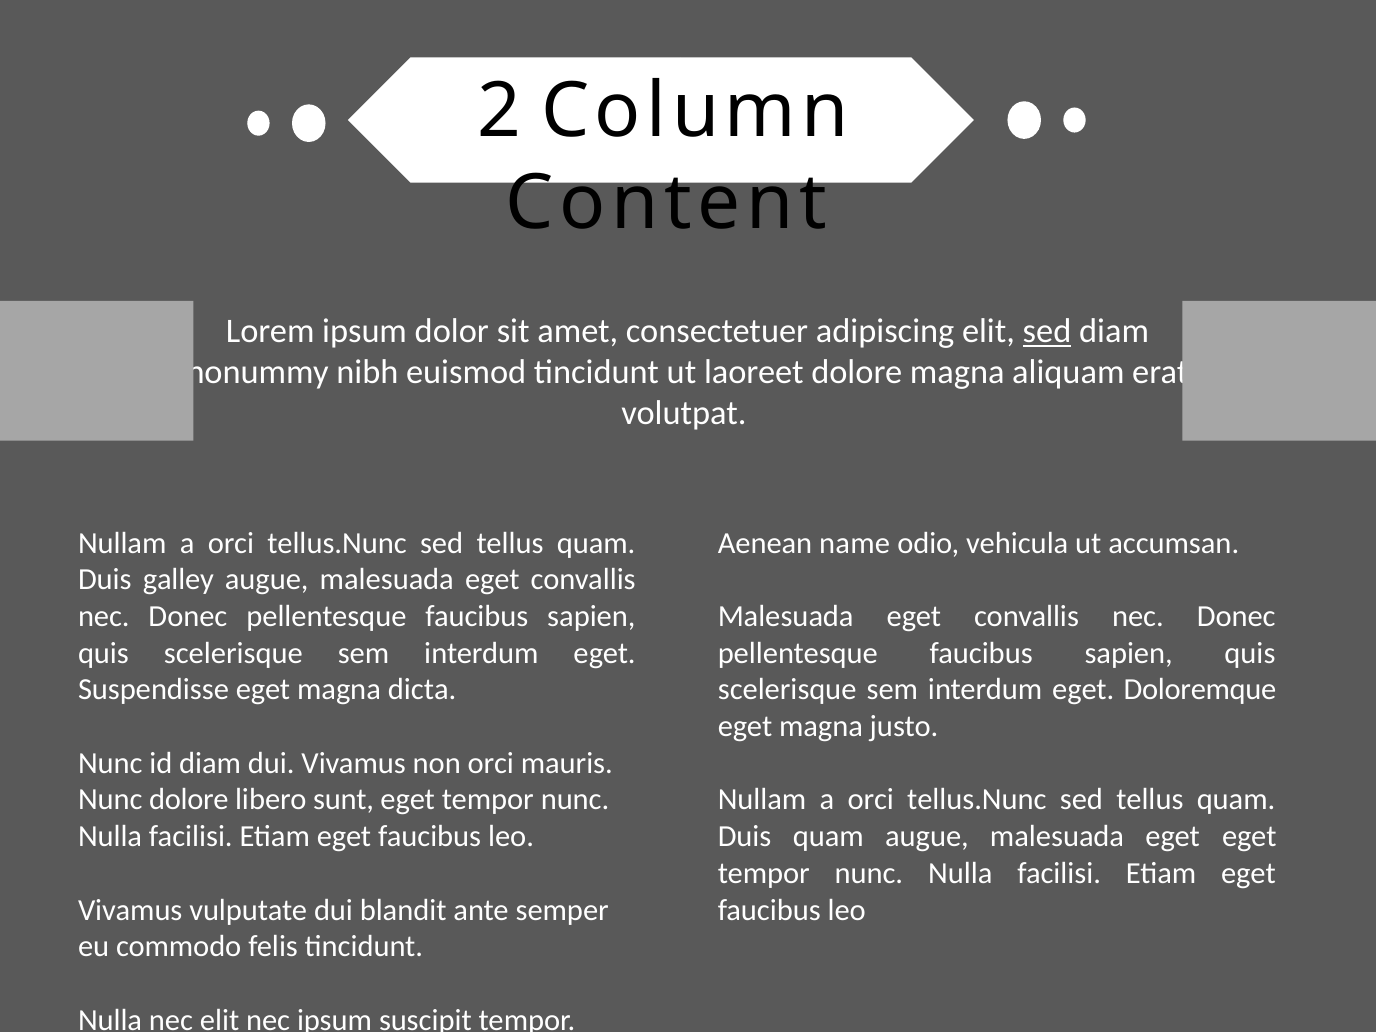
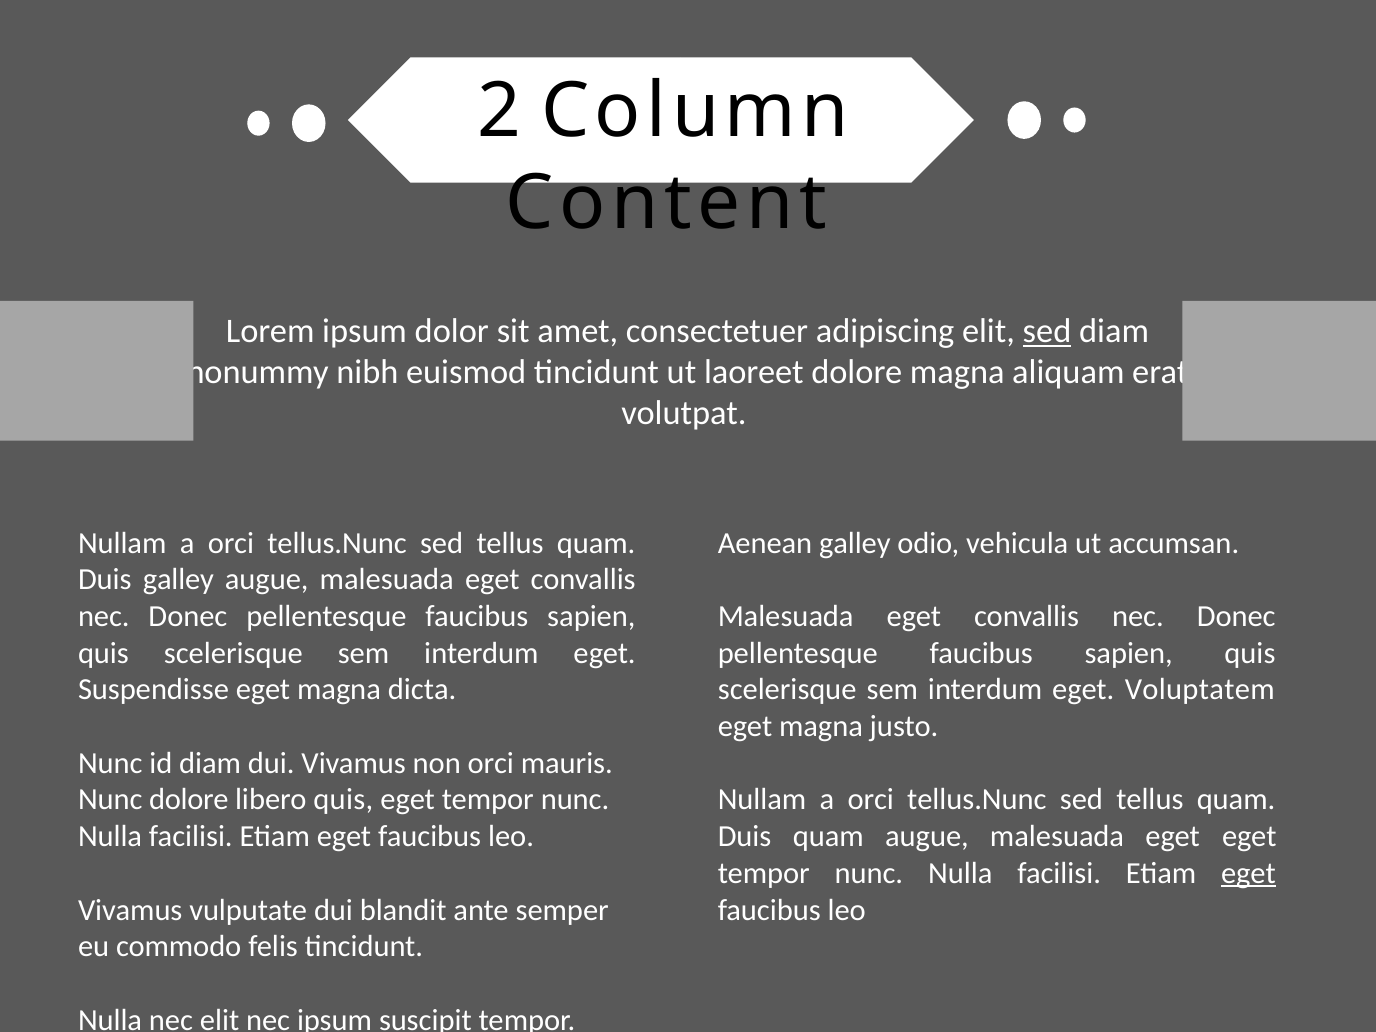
Aenean name: name -> galley
Doloremque: Doloremque -> Voluptatem
libero sunt: sunt -> quis
eget at (1248, 873) underline: none -> present
